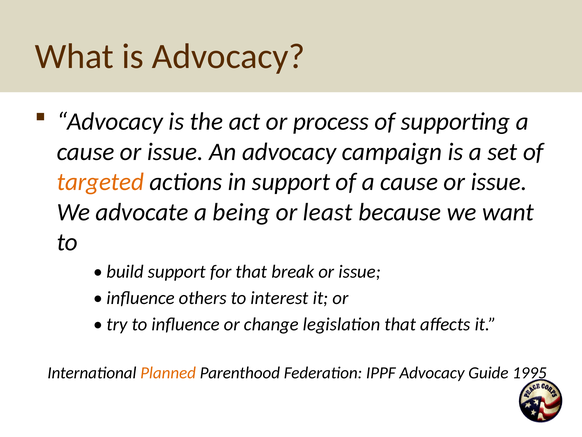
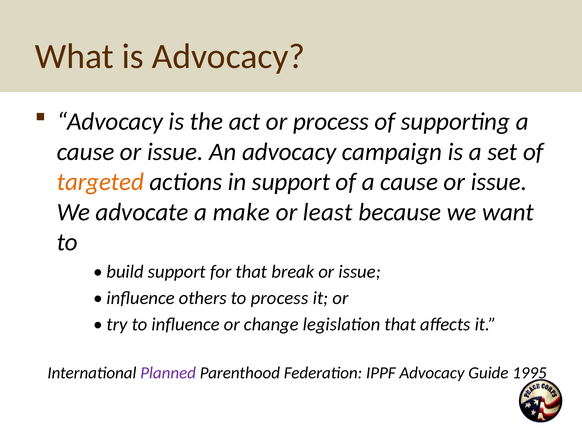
being: being -> make
to interest: interest -> process
Planned colour: orange -> purple
